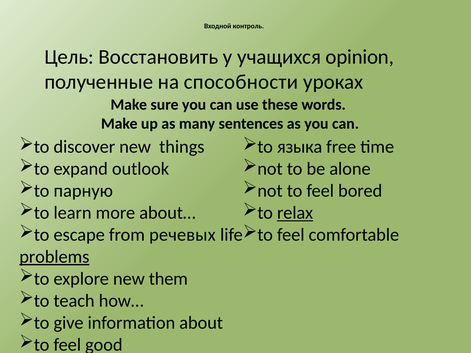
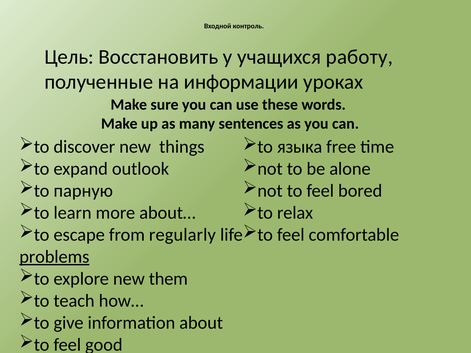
opinion: opinion -> работу
способности: способности -> информации
relax underline: present -> none
речевых: речевых -> regularly
